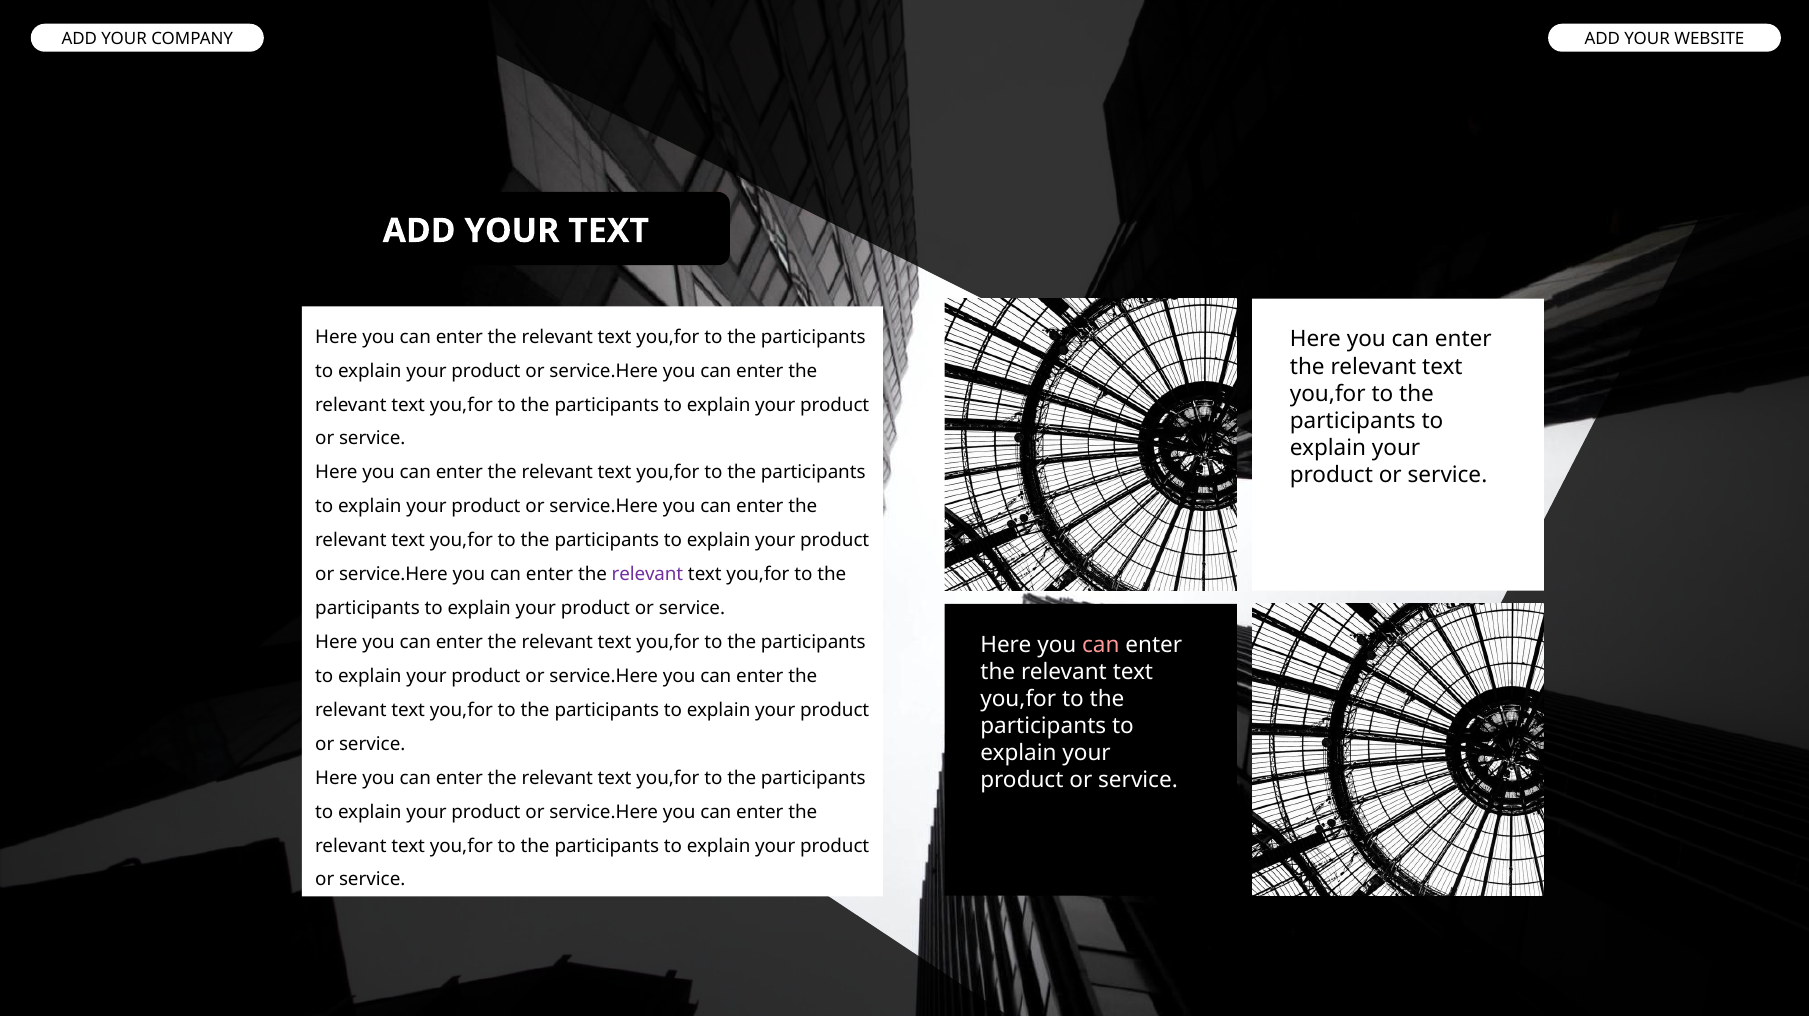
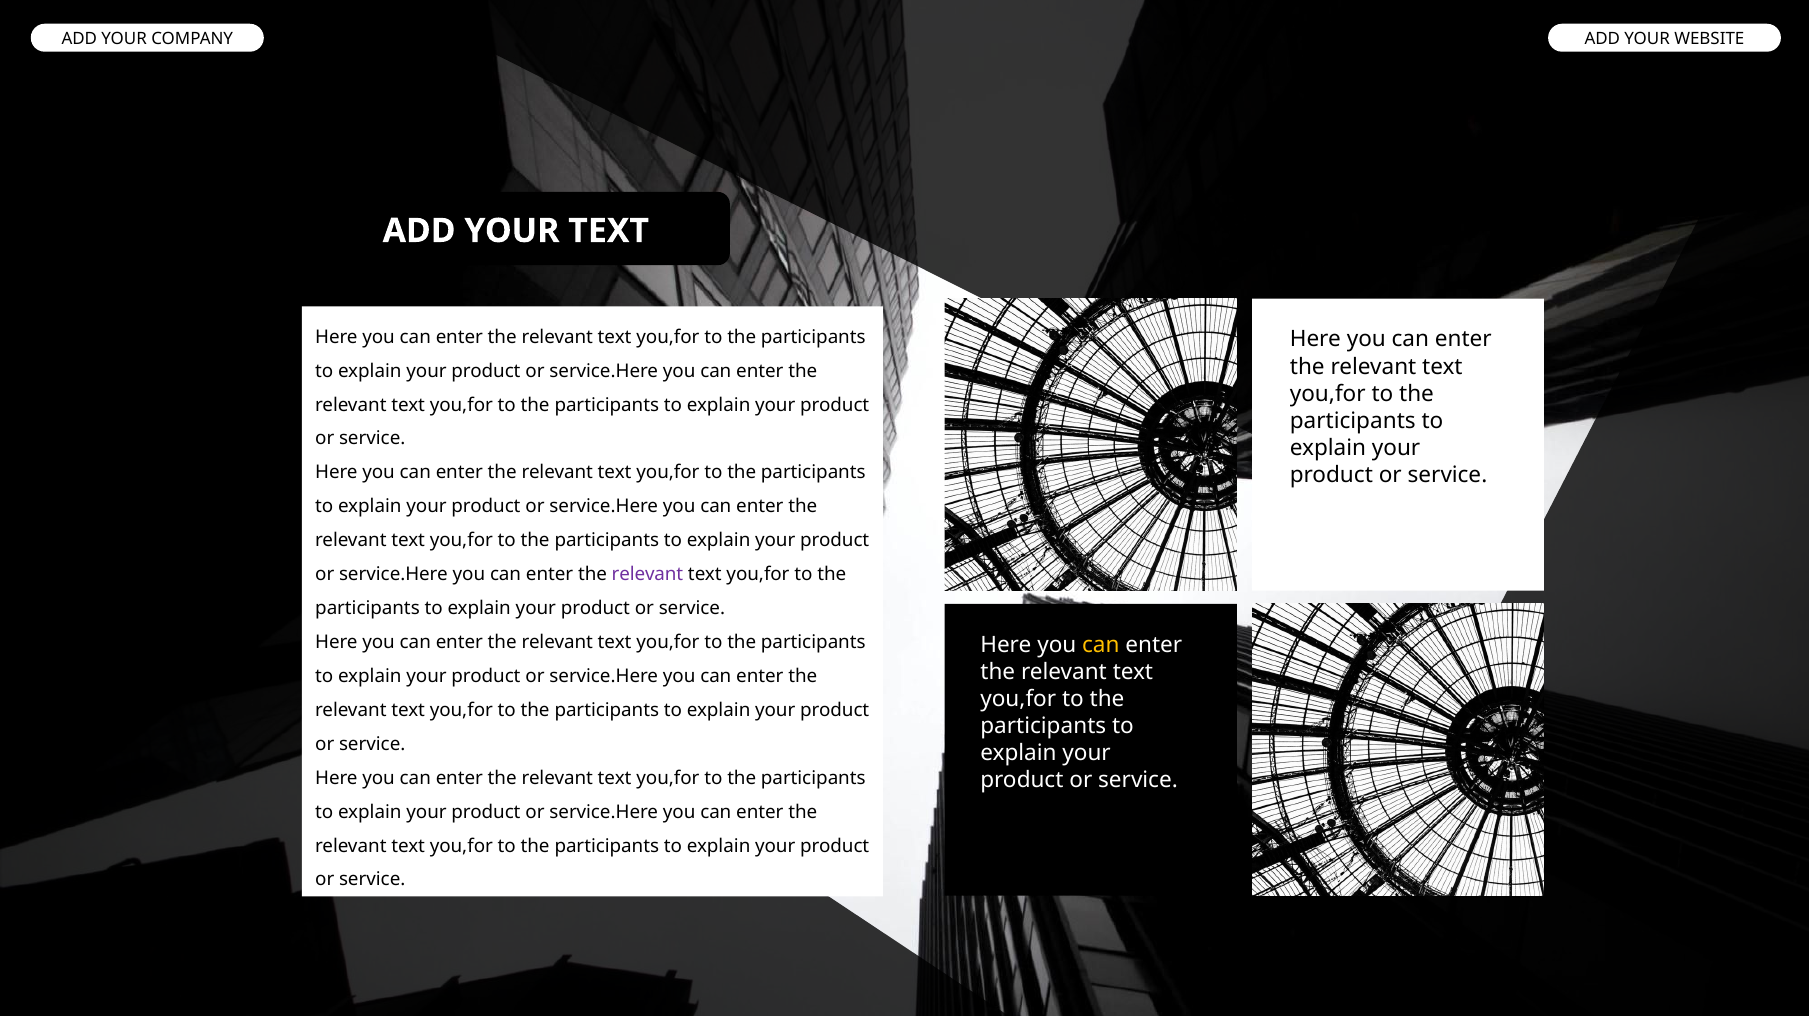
can at (1101, 645) colour: pink -> yellow
